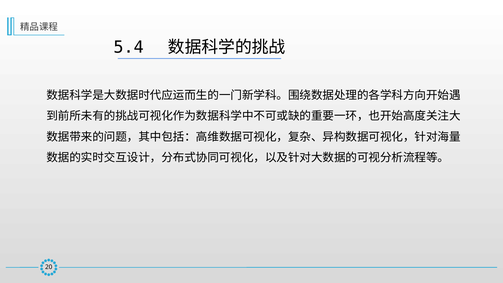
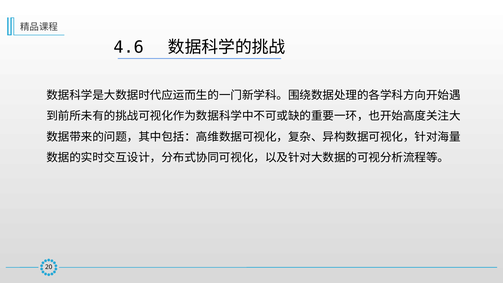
5.4: 5.4 -> 4.6
